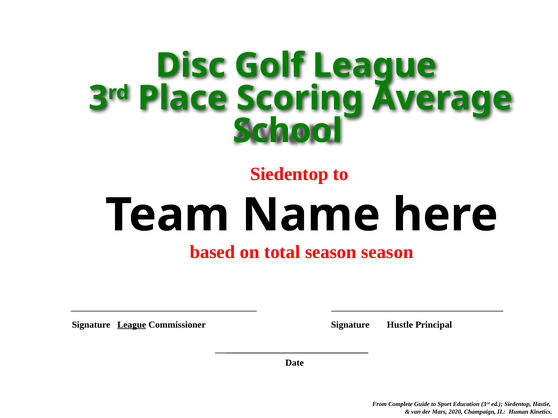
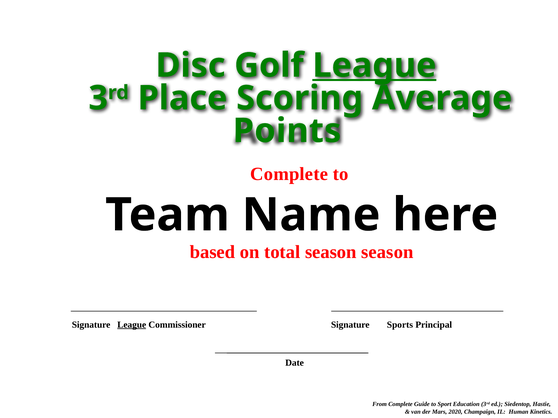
League at (374, 66) underline: none -> present
School: School -> Points
Siedentop at (289, 174): Siedentop -> Complete
Hustle: Hustle -> Sports
